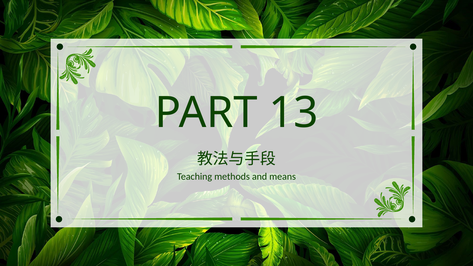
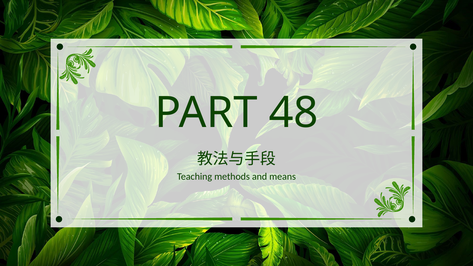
13: 13 -> 48
